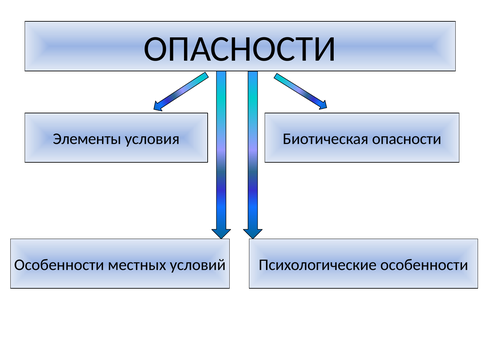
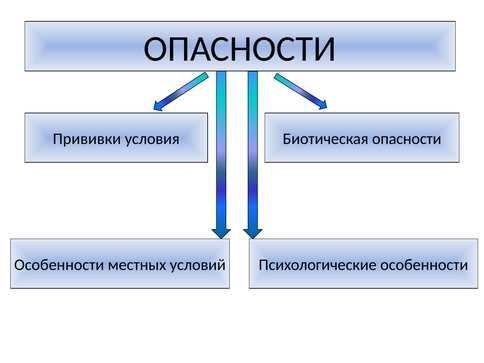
Элементы: Элементы -> Прививки
